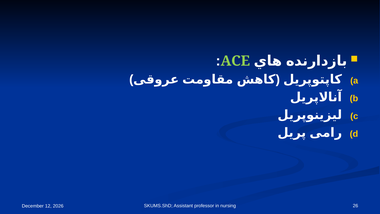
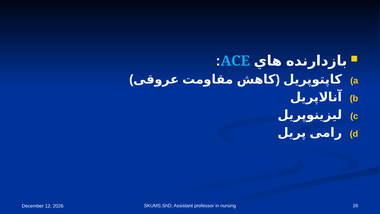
ACE colour: light green -> light blue
